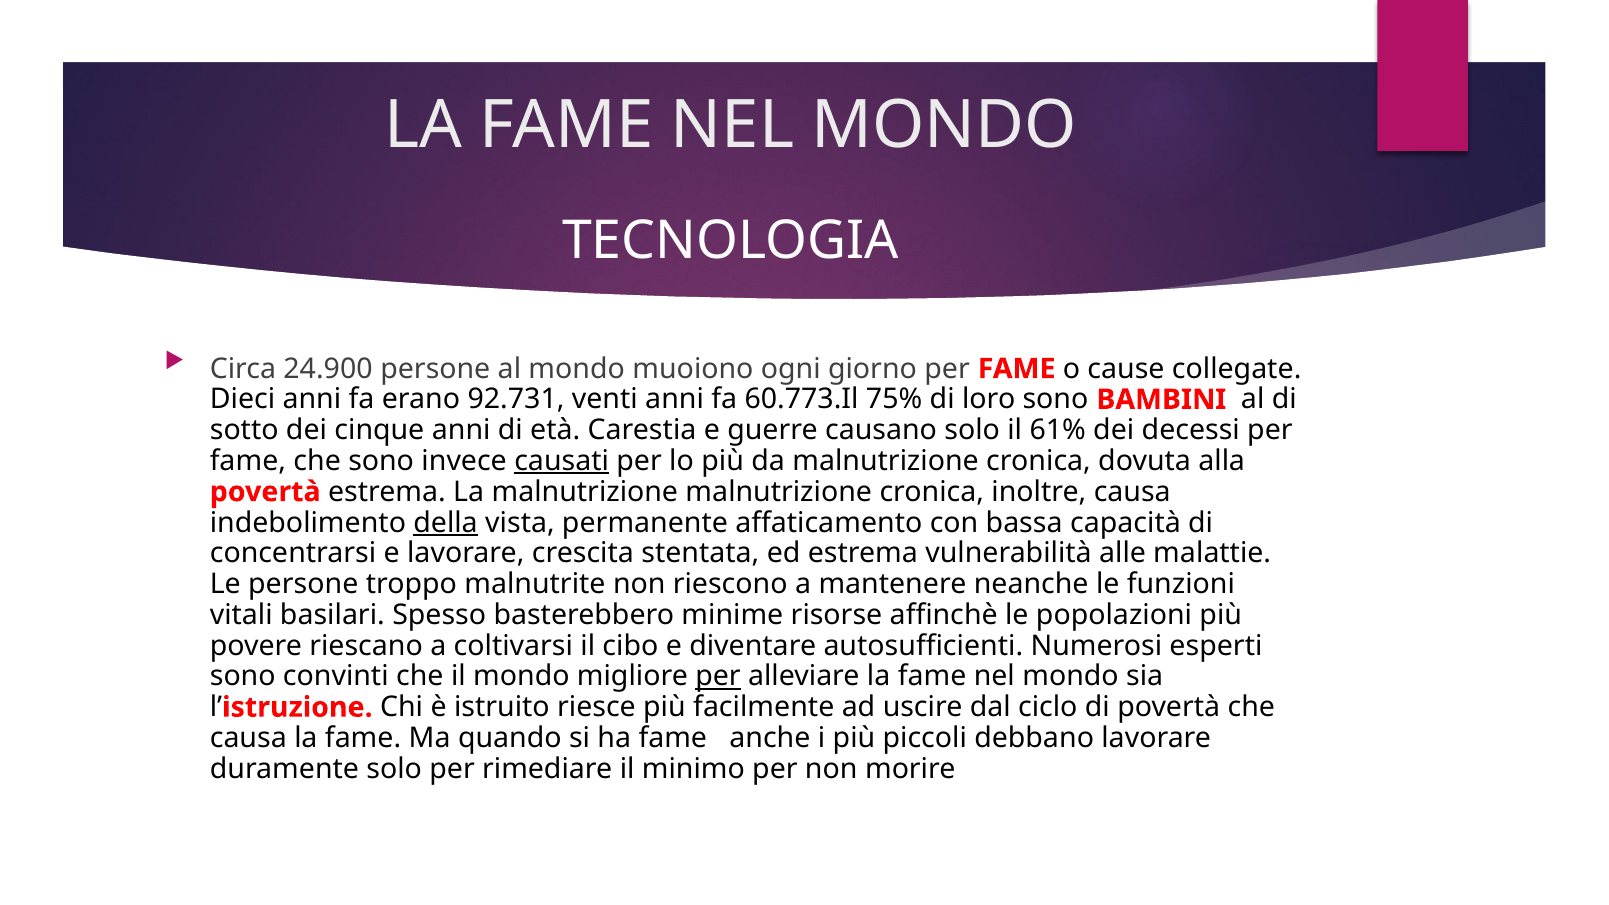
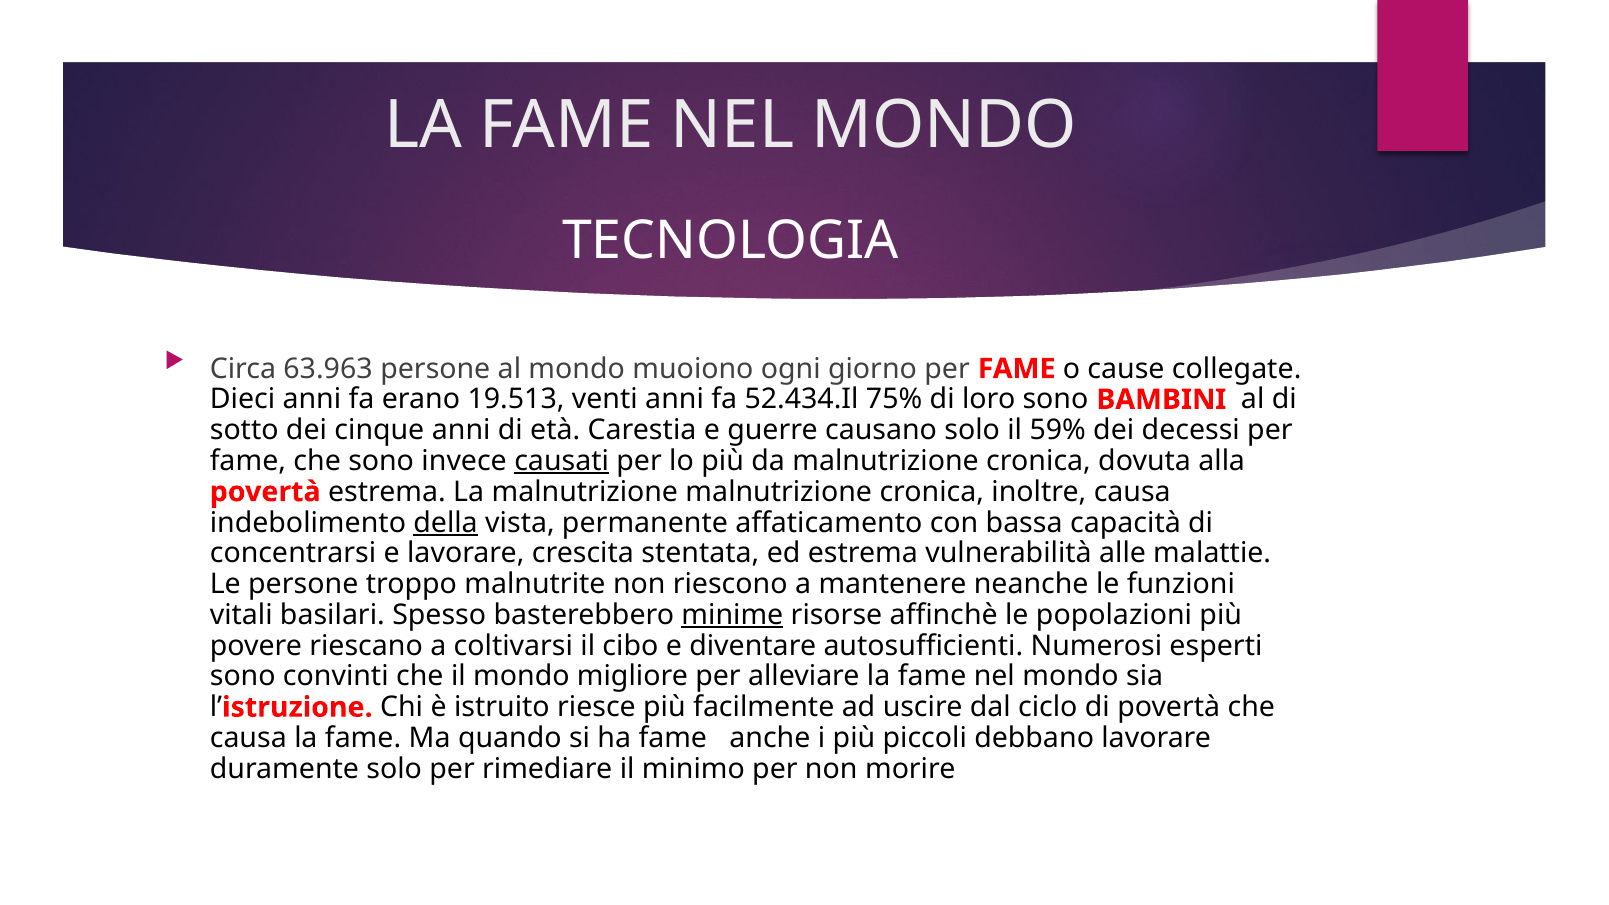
24.900: 24.900 -> 63.963
92.731: 92.731 -> 19.513
60.773.Il: 60.773.Il -> 52.434.Il
61%: 61% -> 59%
minime underline: none -> present
per at (718, 677) underline: present -> none
